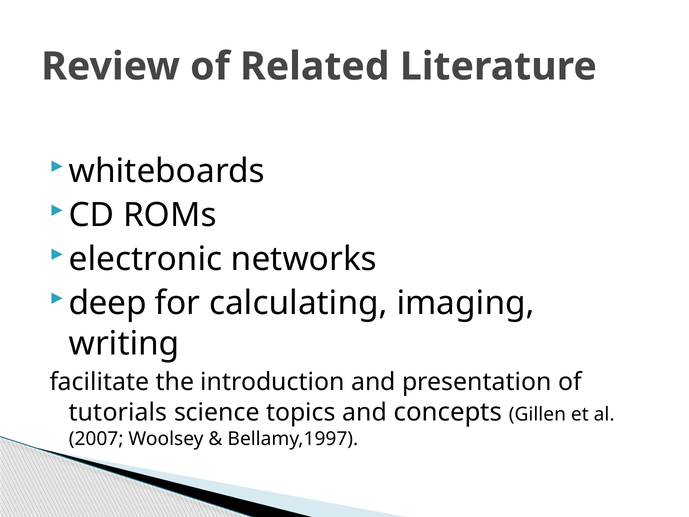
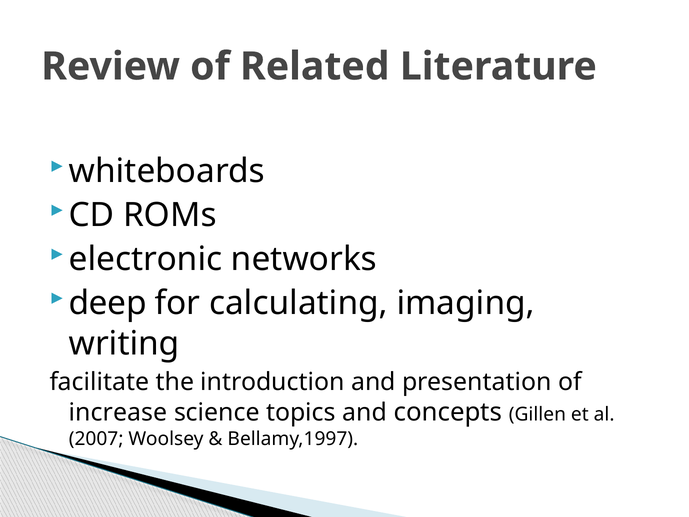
tutorials: tutorials -> increase
